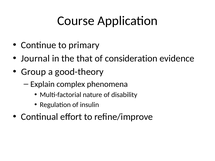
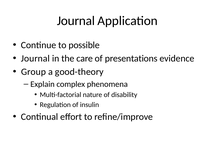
Course at (76, 21): Course -> Journal
primary: primary -> possible
that: that -> care
consideration: consideration -> presentations
